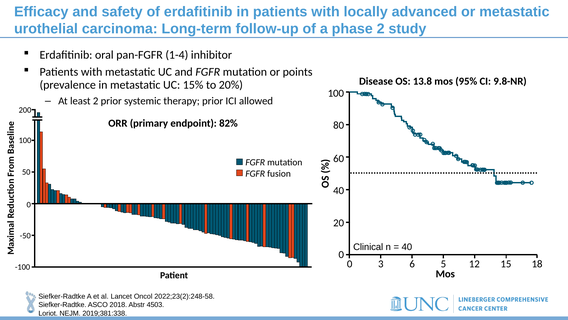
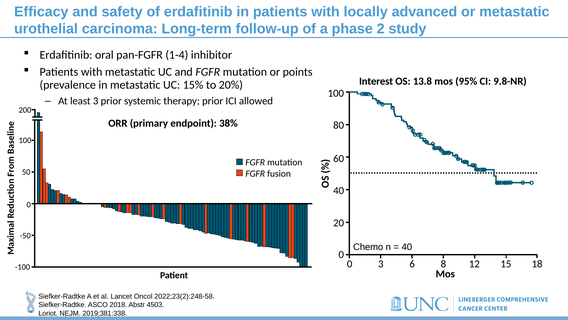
Disease: Disease -> Interest
least 2: 2 -> 3
82%: 82% -> 38%
Clinical: Clinical -> Chemo
5: 5 -> 8
